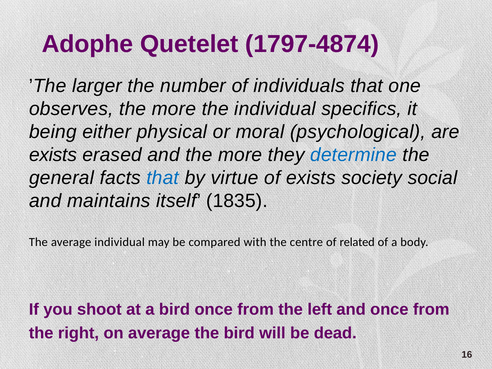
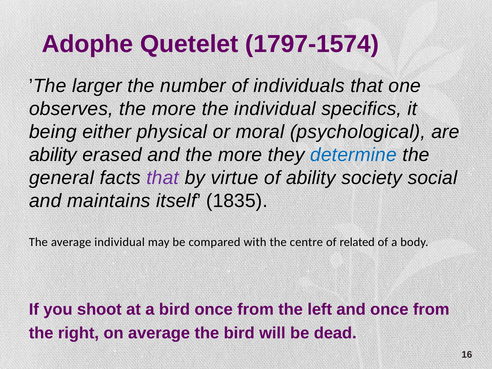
1797-4874: 1797-4874 -> 1797-1574
exists at (53, 155): exists -> ability
that at (163, 178) colour: blue -> purple
of exists: exists -> ability
